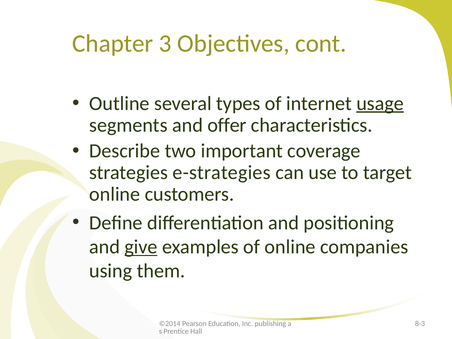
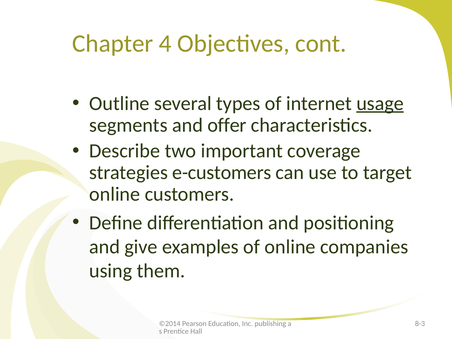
3: 3 -> 4
e-strategies: e-strategies -> e-customers
give underline: present -> none
